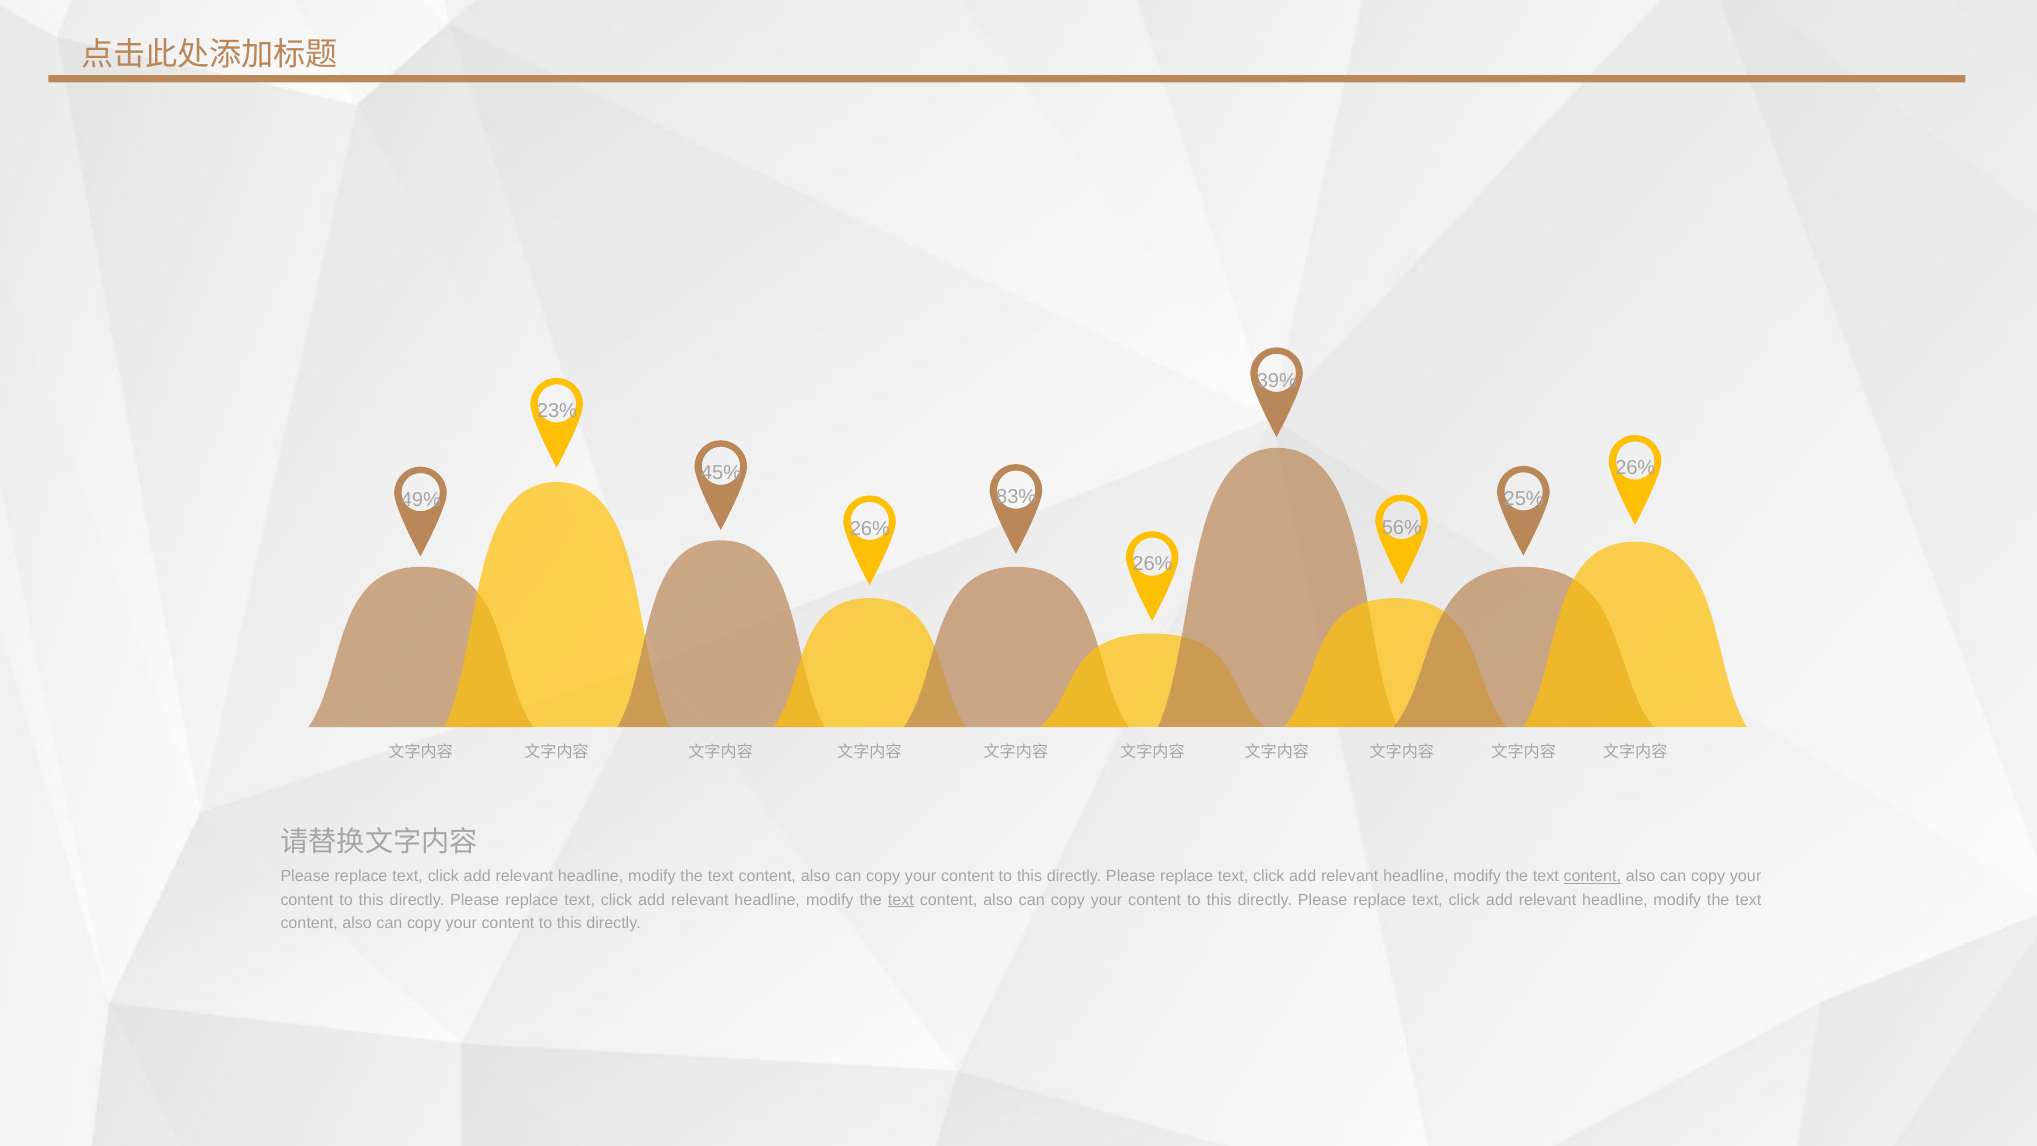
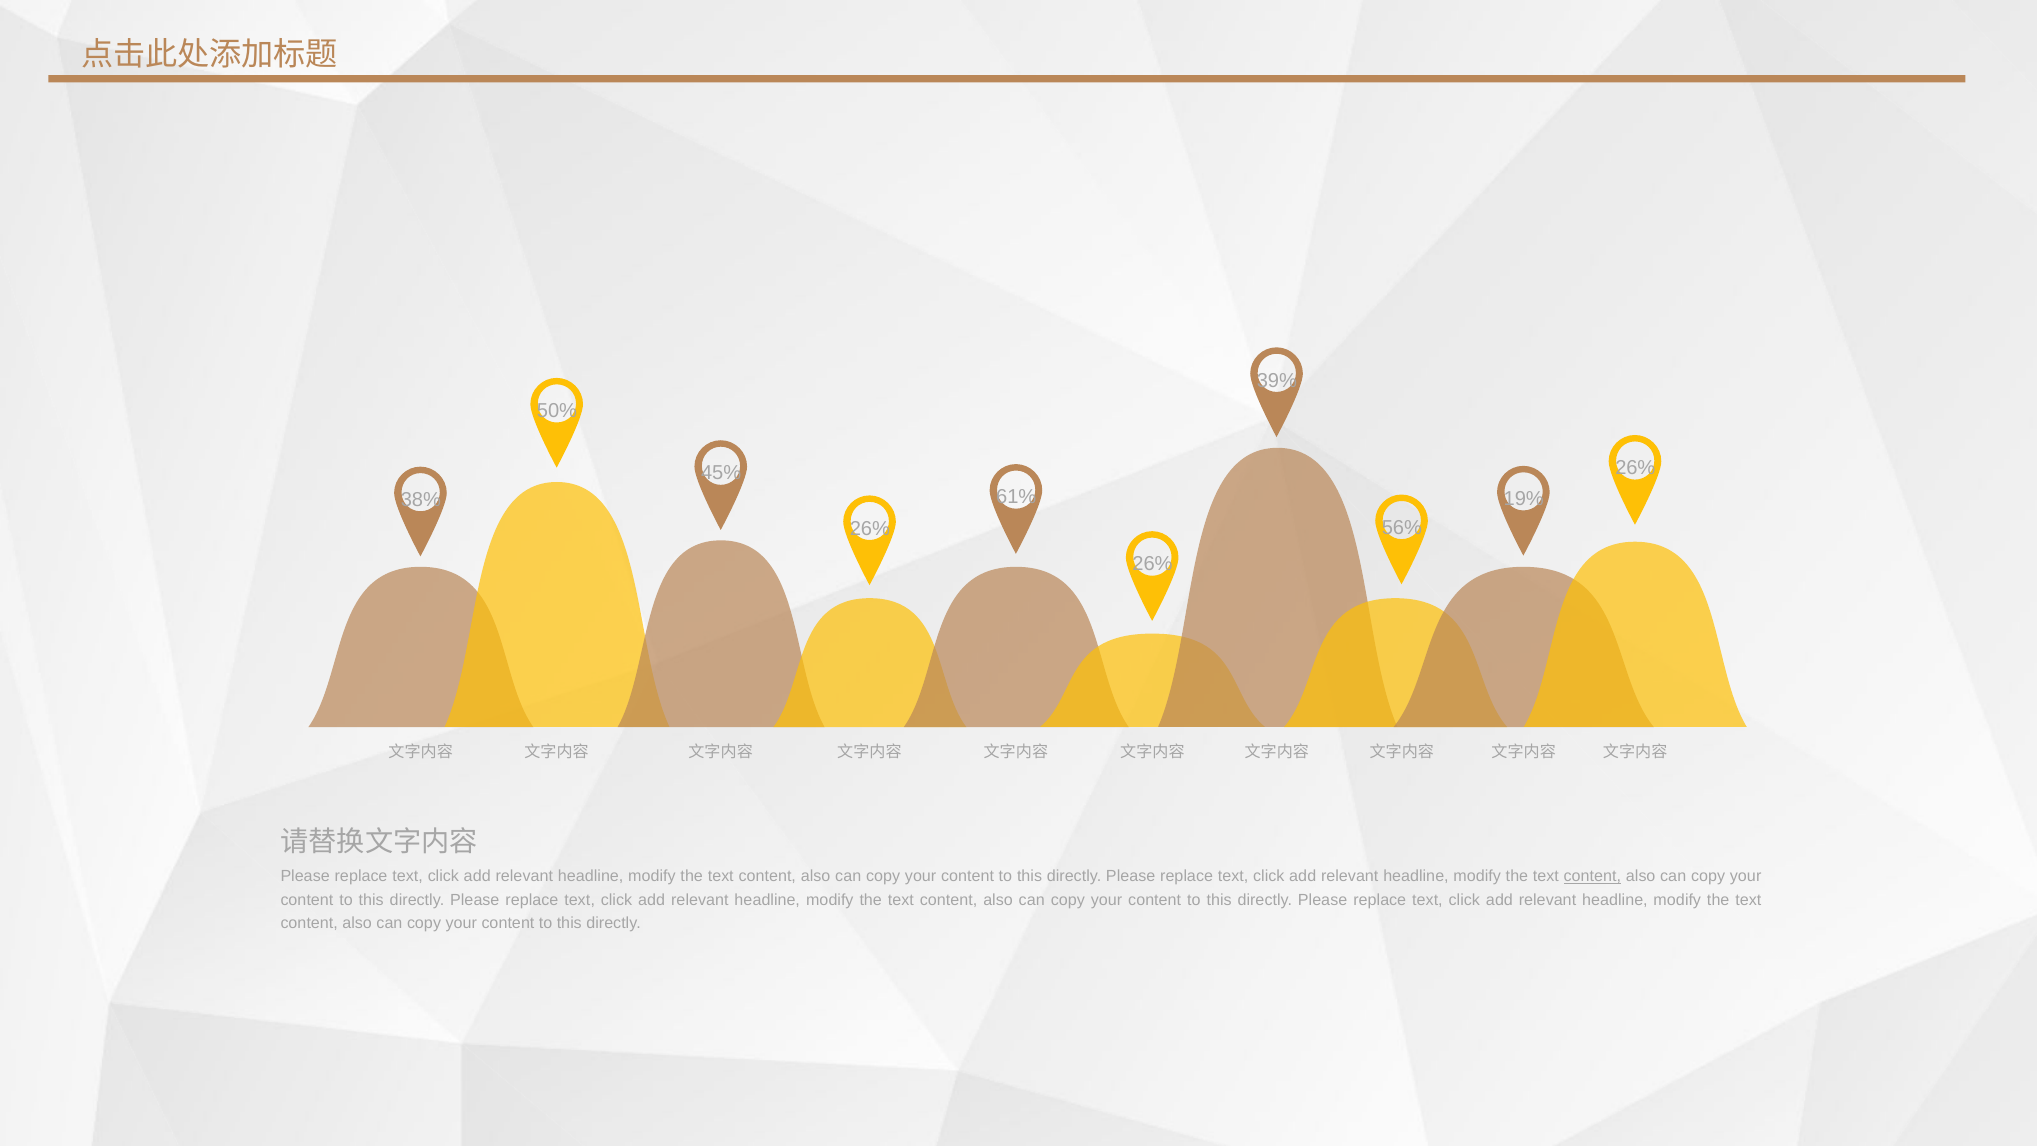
23%: 23% -> 50%
83%: 83% -> 61%
25%: 25% -> 19%
49%: 49% -> 38%
text at (901, 900) underline: present -> none
